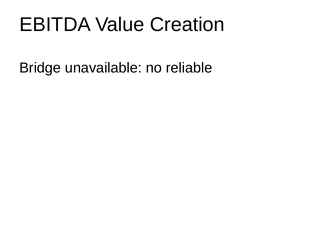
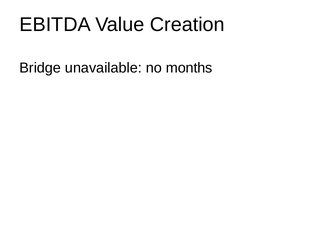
reliable: reliable -> months
